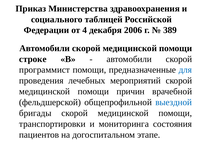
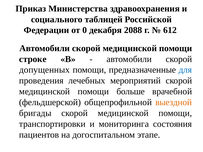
4: 4 -> 0
2006: 2006 -> 2088
389: 389 -> 612
программист: программист -> допущенных
причин: причин -> больше
выездной colour: blue -> orange
